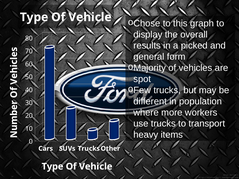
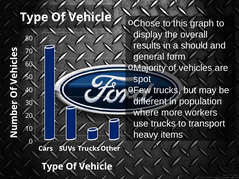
picked: picked -> should
